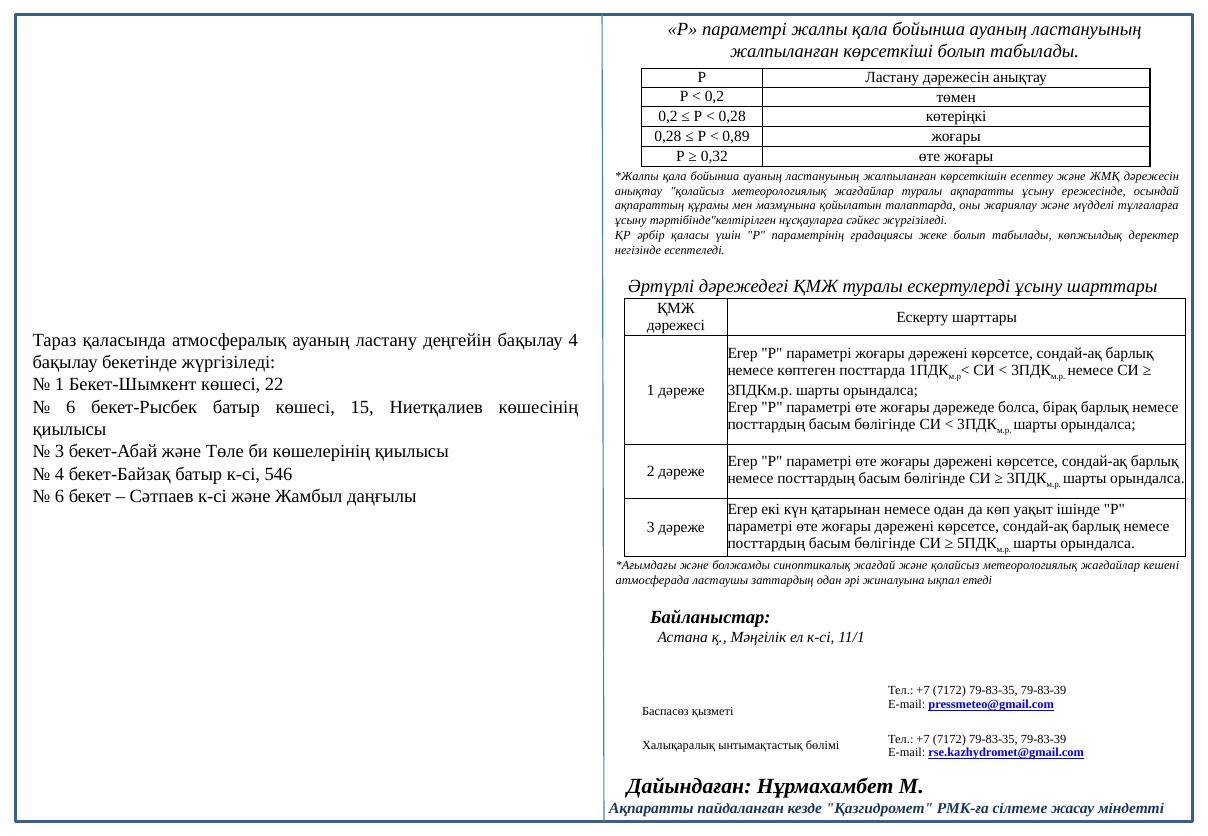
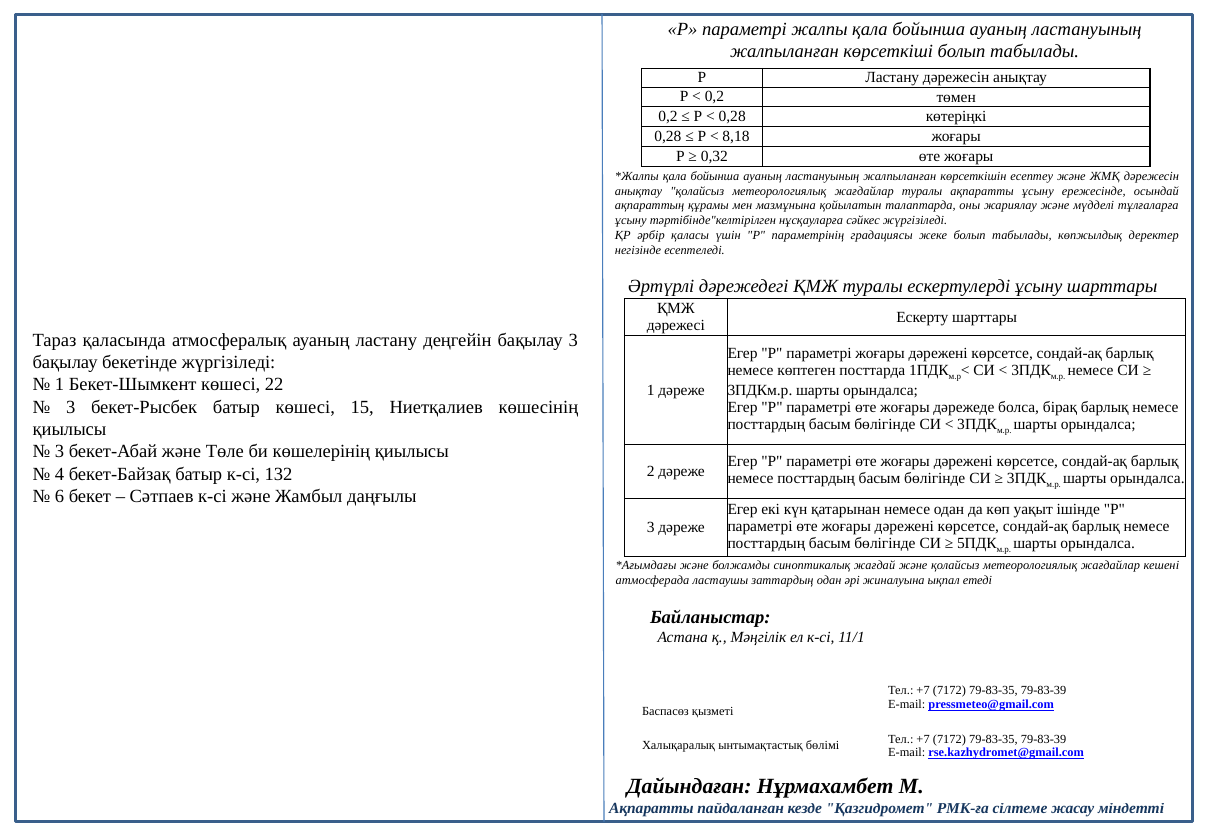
0,89: 0,89 -> 8,18
бақылау 4: 4 -> 3
6 at (71, 407): 6 -> 3
546: 546 -> 132
